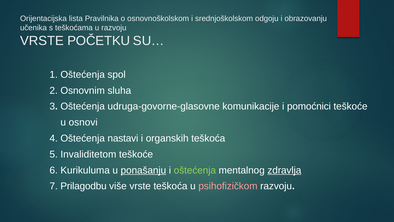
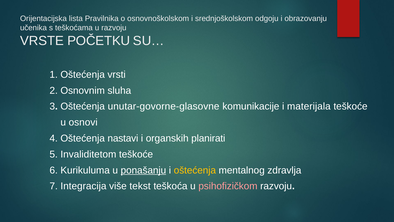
spol: spol -> vrsti
udruga-govorne-glasovne: udruga-govorne-glasovne -> unutar-govorne-glasovne
pomoćnici: pomoćnici -> materijala
organskih teškoća: teškoća -> planirati
oštećenja at (195, 170) colour: light green -> yellow
zdravlja underline: present -> none
Prilagodbu: Prilagodbu -> Integracija
više vrste: vrste -> tekst
